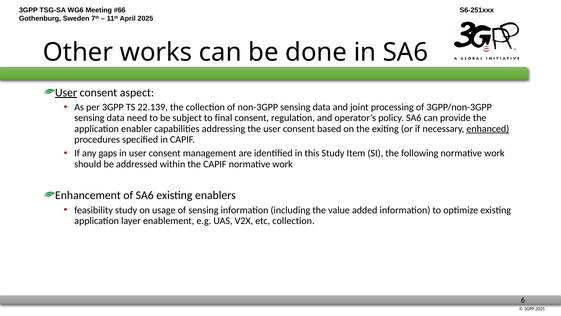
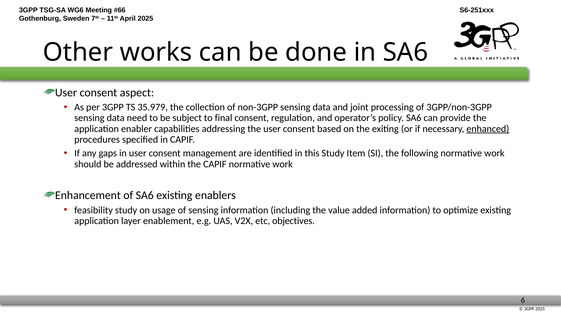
User at (66, 92) underline: present -> none
22.139: 22.139 -> 35.979
etc collection: collection -> objectives
